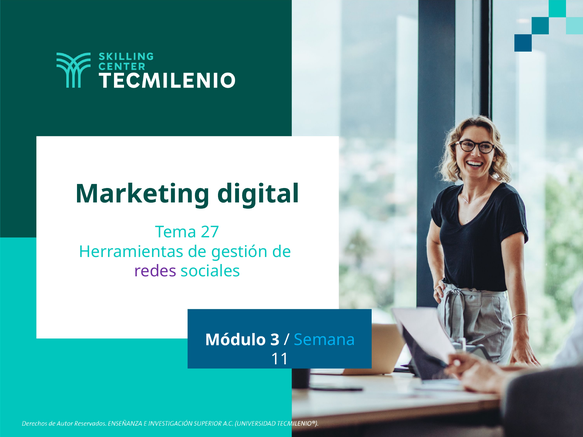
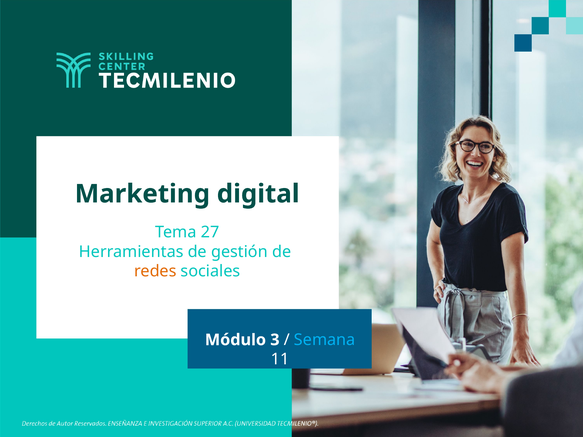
redes colour: purple -> orange
